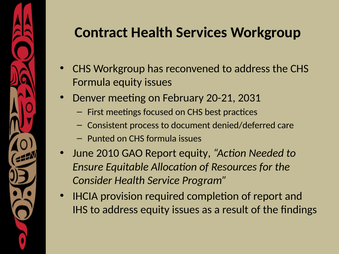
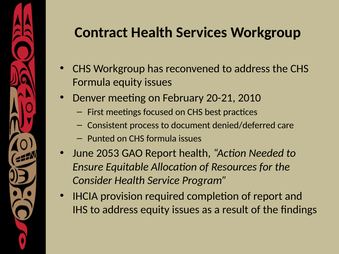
2031: 2031 -> 2010
2010: 2010 -> 2053
Report equity: equity -> health
